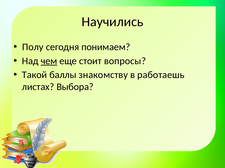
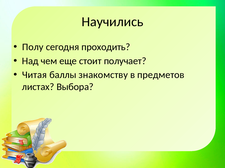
понимаем: понимаем -> проходить
чем underline: present -> none
вопросы: вопросы -> получает
Такой: Такой -> Читая
работаешь: работаешь -> предметов
